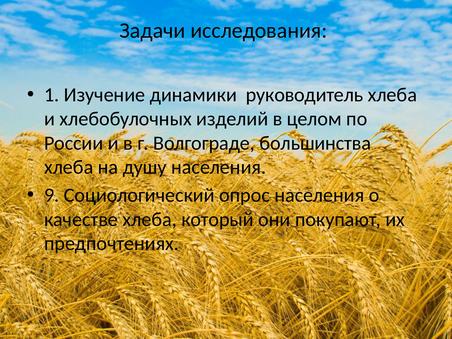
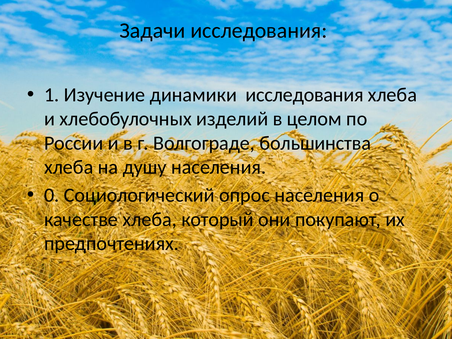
динамики руководитель: руководитель -> исследования
9: 9 -> 0
